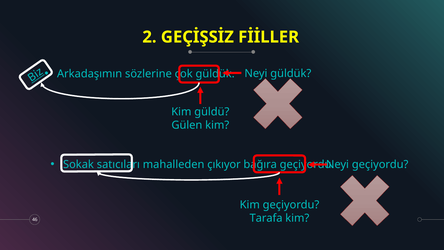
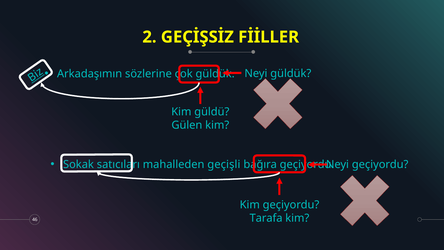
çıkıyor: çıkıyor -> geçişli
